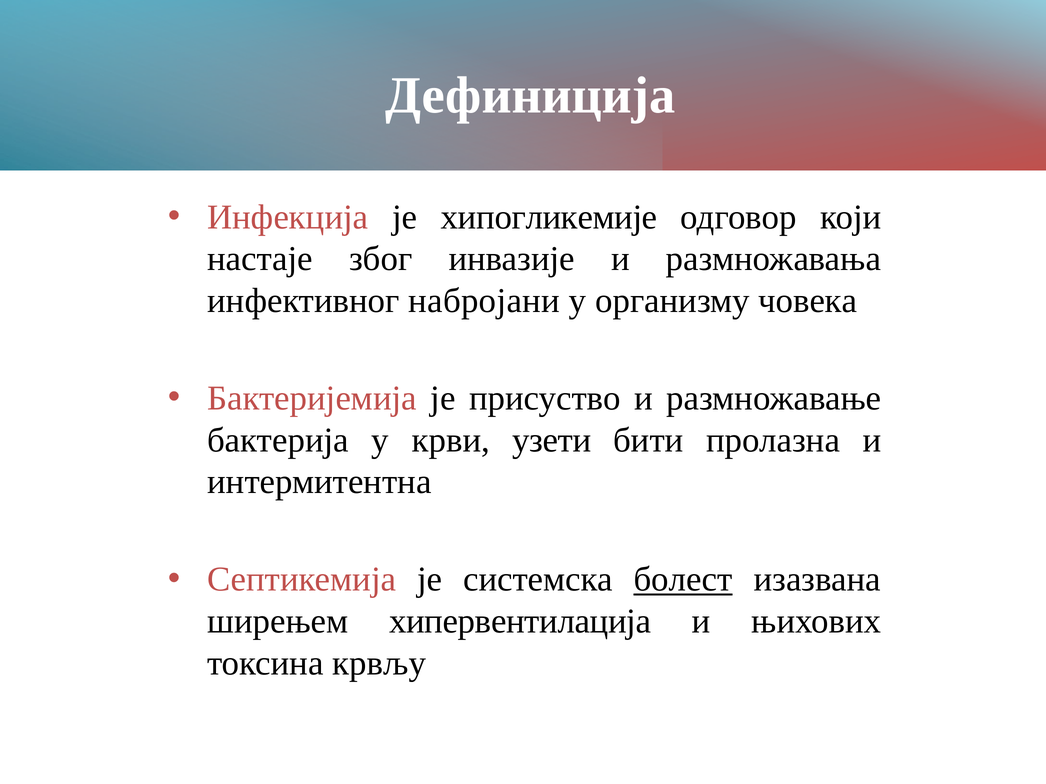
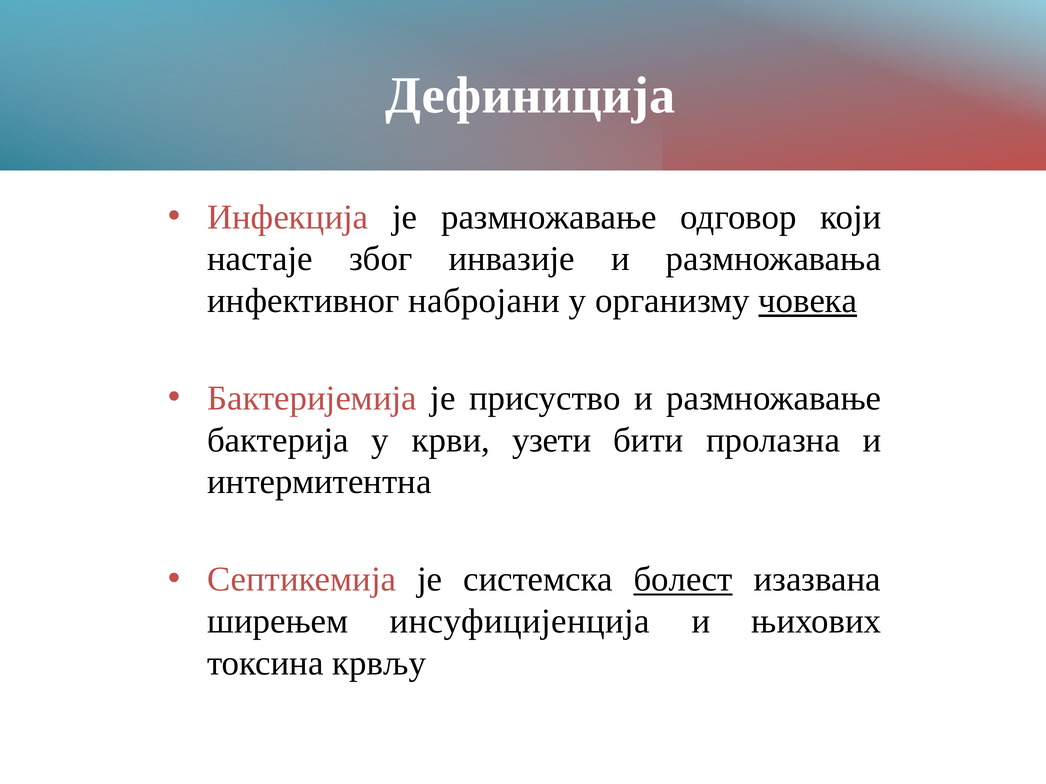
је хипогликемије: хипогликемије -> размножавање
човека underline: none -> present
хипервентилација: хипервентилација -> инсуфицијенција
